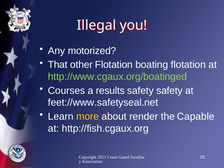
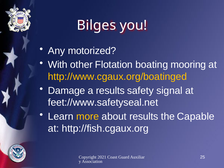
Illegal: Illegal -> Bilges
That: That -> With
boating flotation: flotation -> mooring
http://www.cgaux.org/boatinged colour: light green -> yellow
Courses: Courses -> Damage
safety safety: safety -> signal
about render: render -> results
